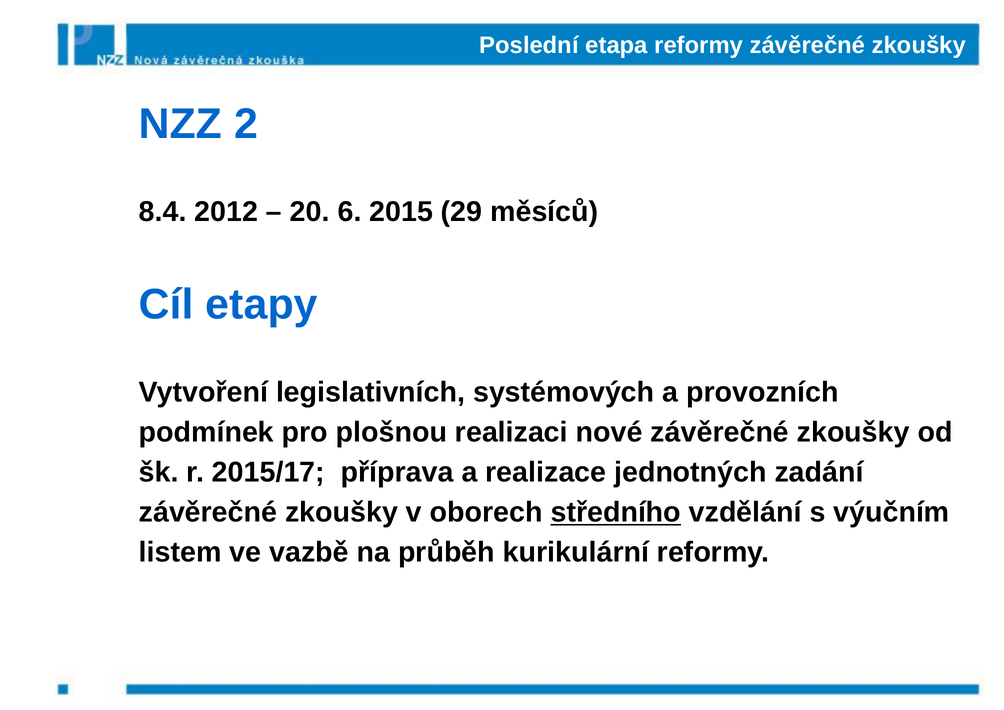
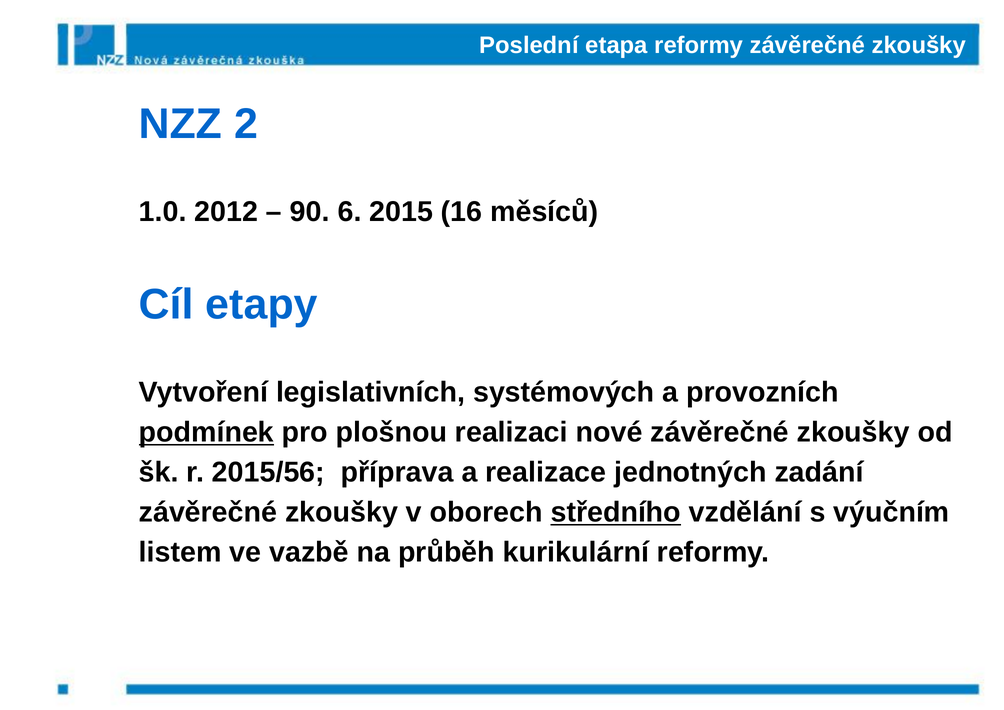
8.4: 8.4 -> 1.0
20: 20 -> 90
29: 29 -> 16
podmínek underline: none -> present
2015/17: 2015/17 -> 2015/56
